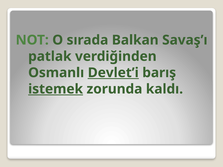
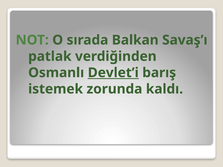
istemek underline: present -> none
